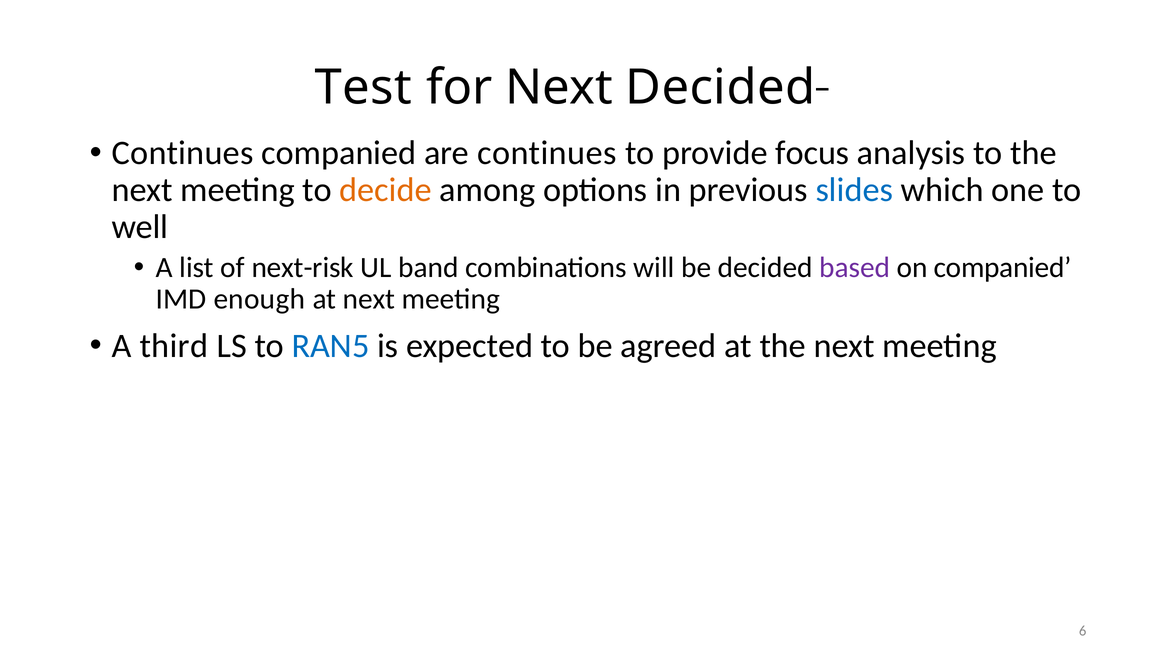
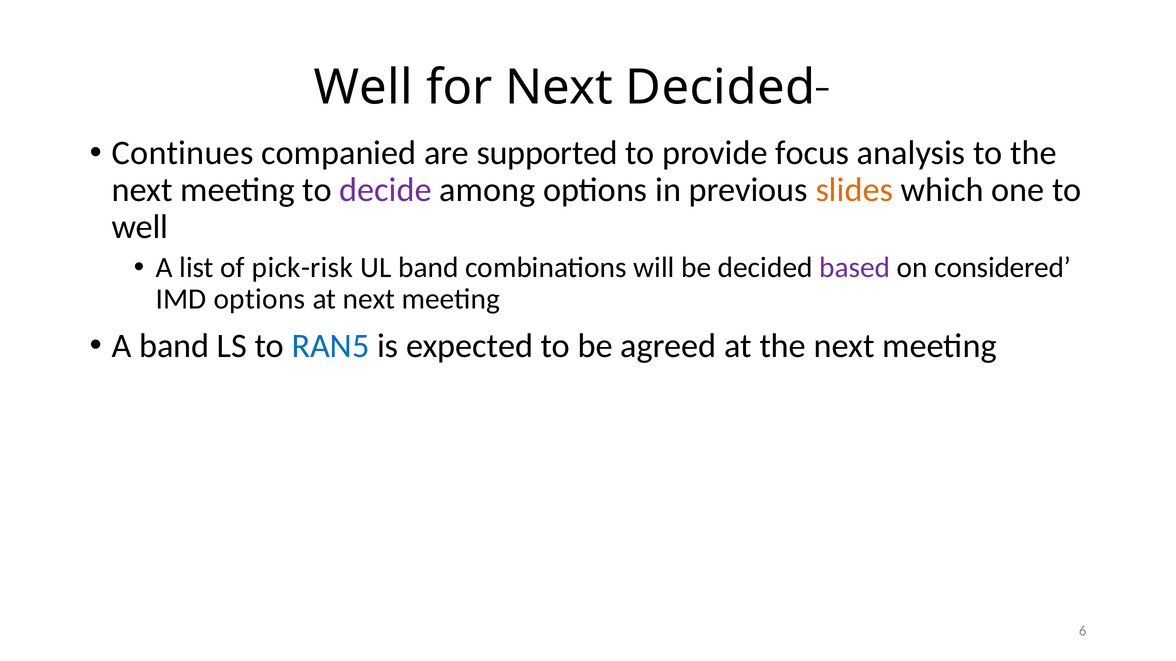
Test at (363, 88): Test -> Well
are continues: continues -> supported
decide colour: orange -> purple
slides colour: blue -> orange
next-risk: next-risk -> pick-risk
on companied: companied -> considered
IMD enough: enough -> options
A third: third -> band
